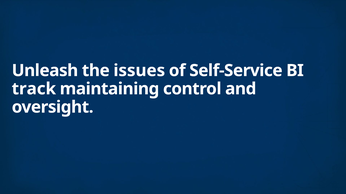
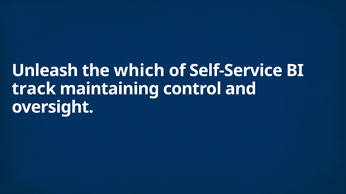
issues: issues -> which
